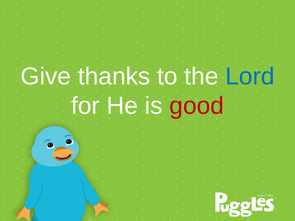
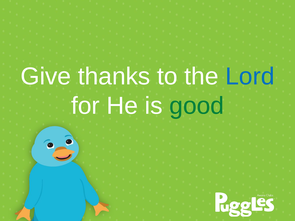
good colour: red -> green
